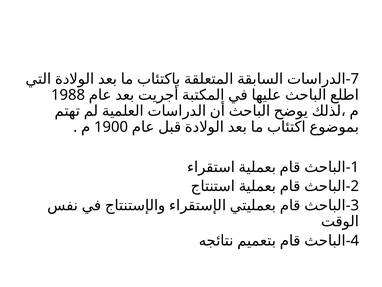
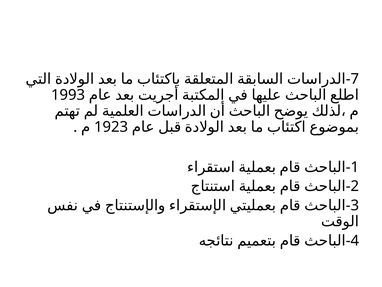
1988: 1988 -> 1993
1900: 1900 -> 1923
